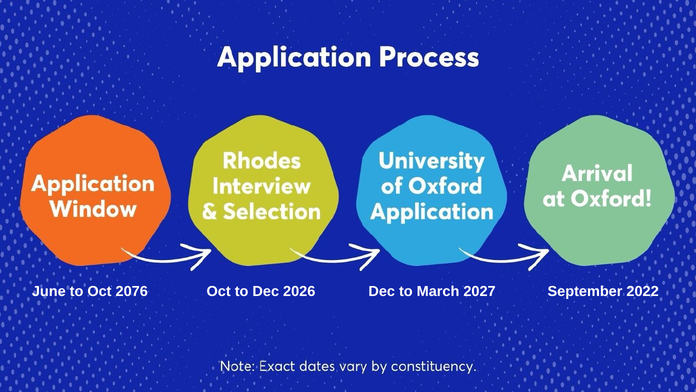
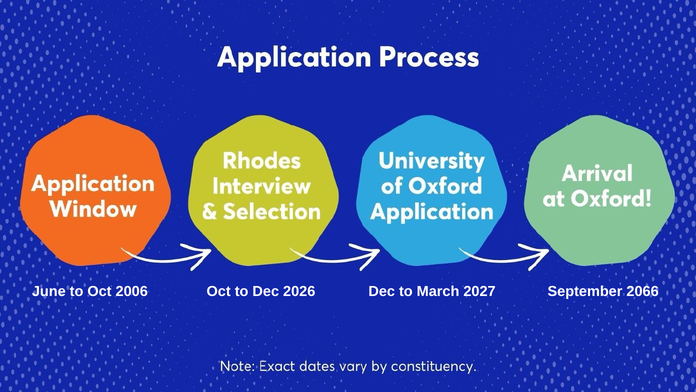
2076: 2076 -> 2006
2022: 2022 -> 2066
